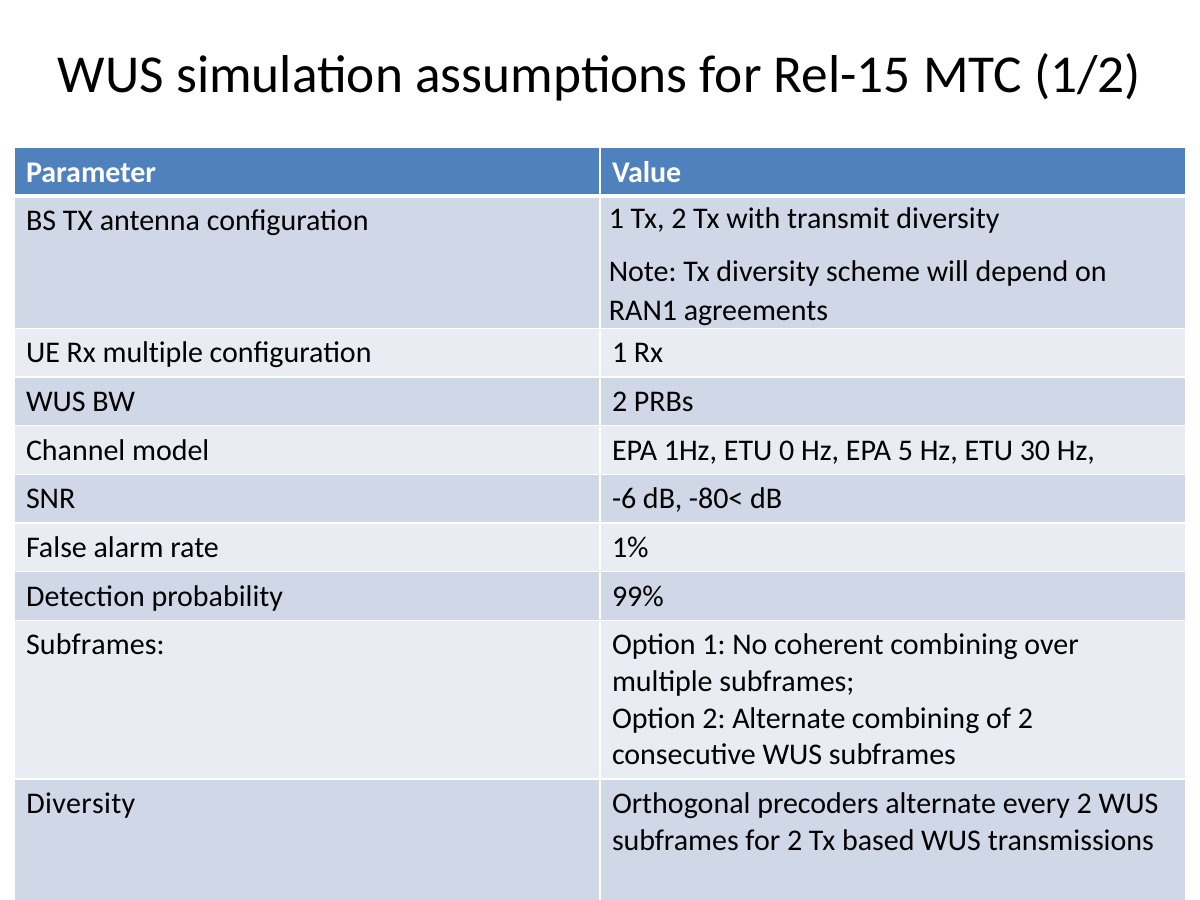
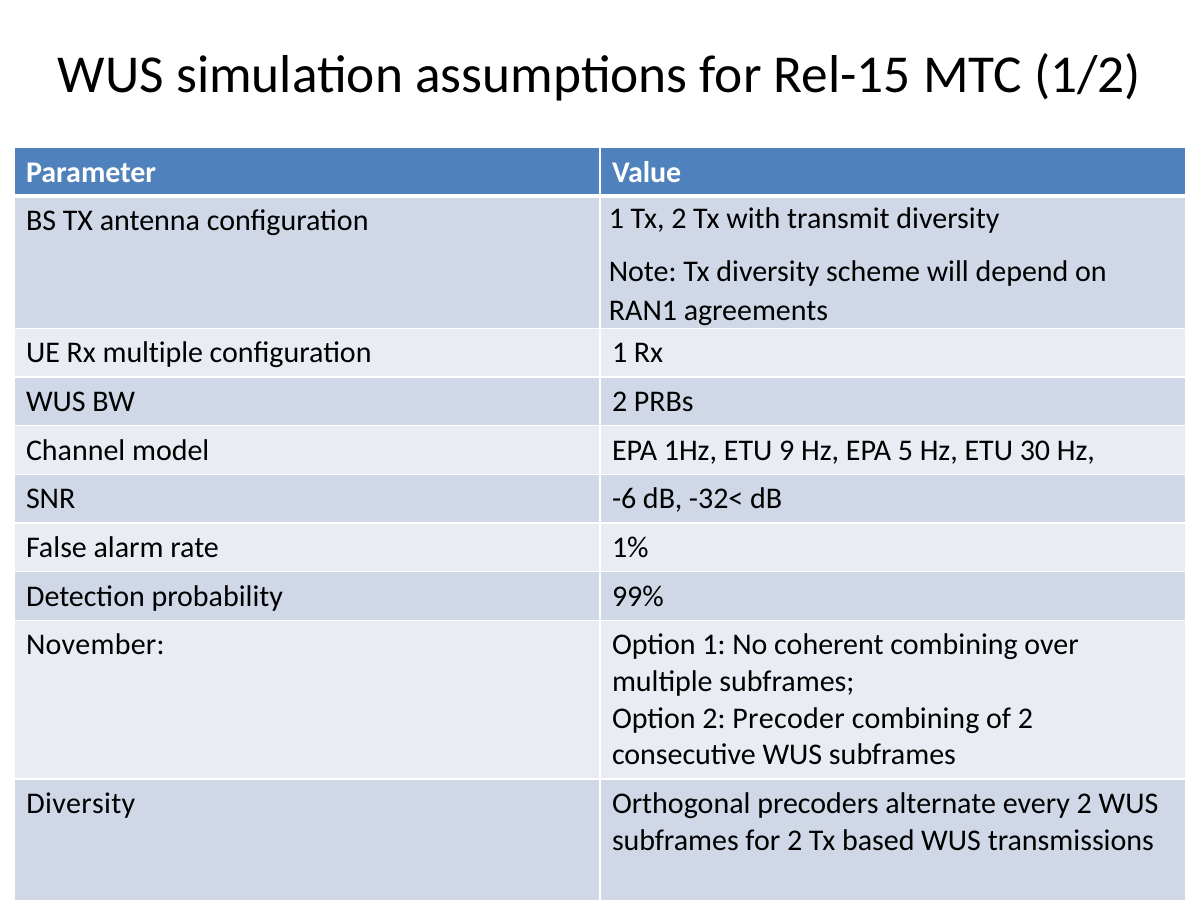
0: 0 -> 9
-80<: -80< -> -32<
Subframes at (95, 645): Subframes -> November
2 Alternate: Alternate -> Precoder
